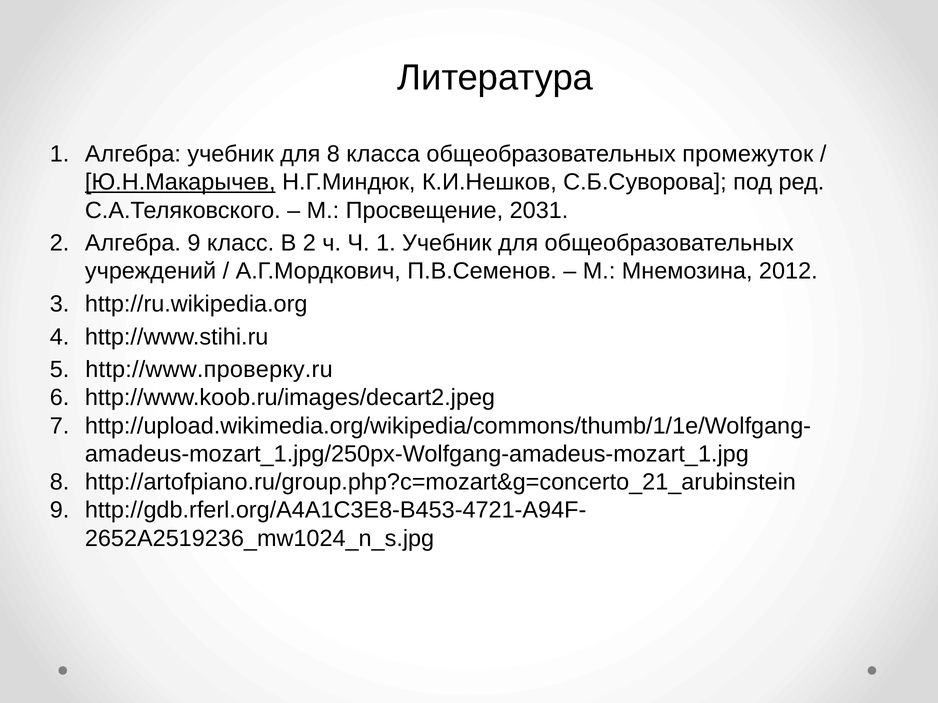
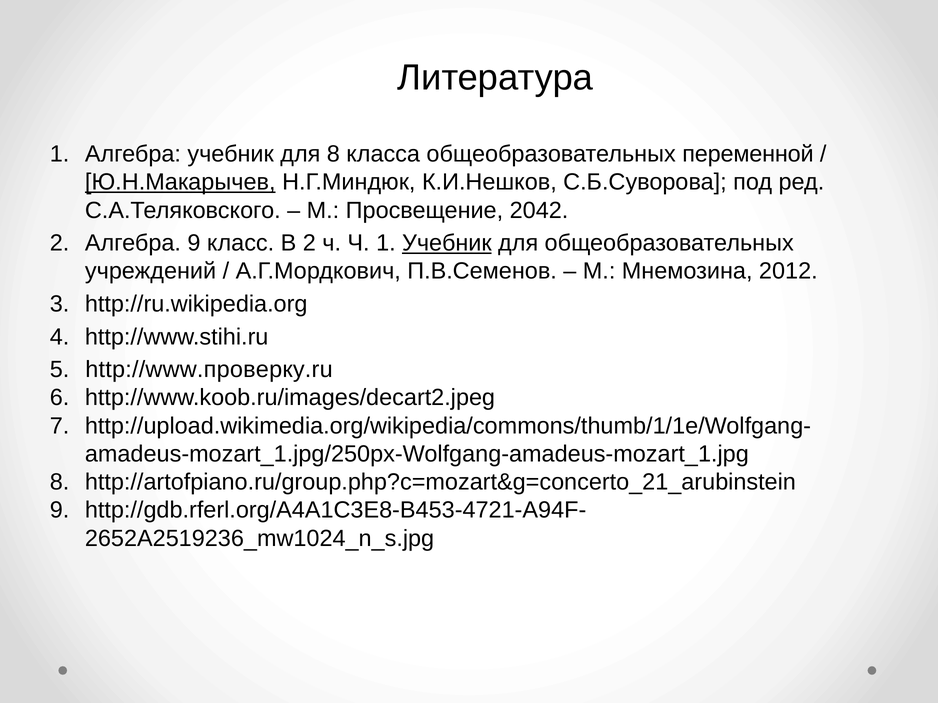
промежуток: промежуток -> переменной
2031: 2031 -> 2042
Учебник at (447, 243) underline: none -> present
